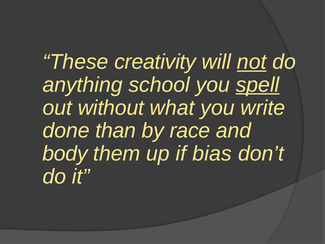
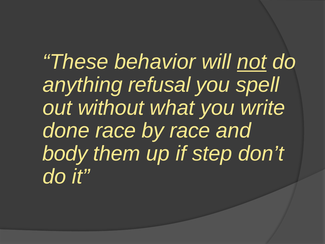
creativity: creativity -> behavior
school: school -> refusal
spell underline: present -> none
done than: than -> race
bias: bias -> step
